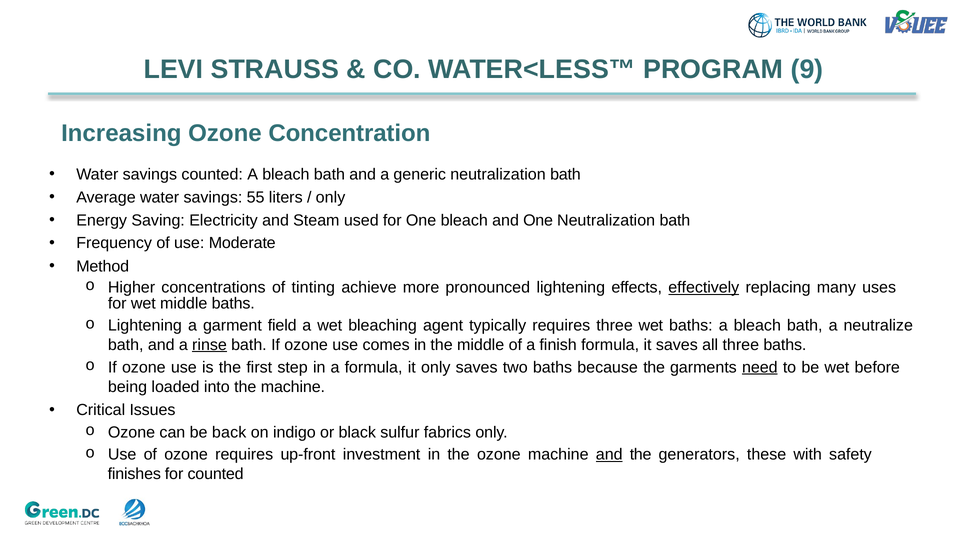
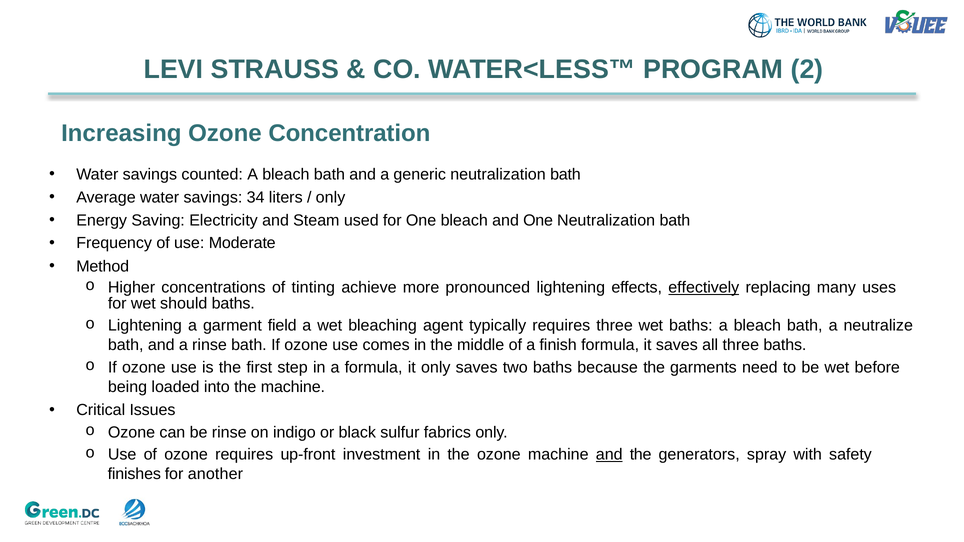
9: 9 -> 2
55: 55 -> 34
wet middle: middle -> should
rinse at (210, 345) underline: present -> none
need underline: present -> none
be back: back -> rinse
these: these -> spray
for counted: counted -> another
